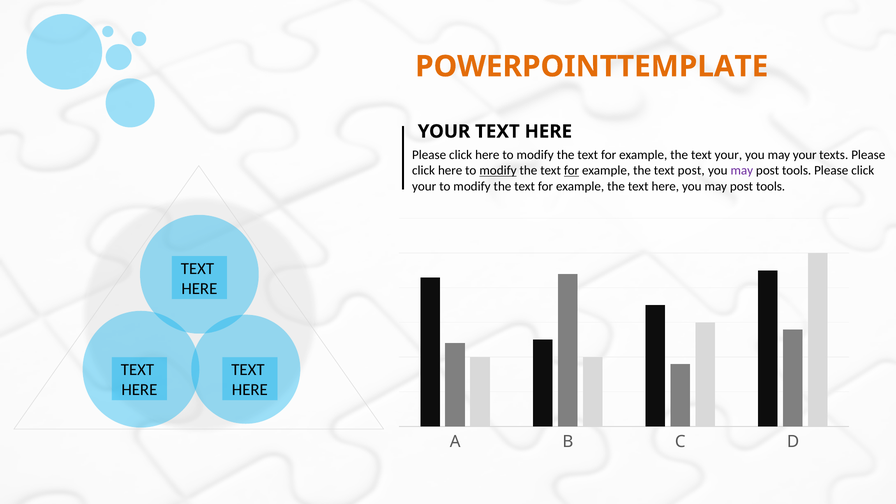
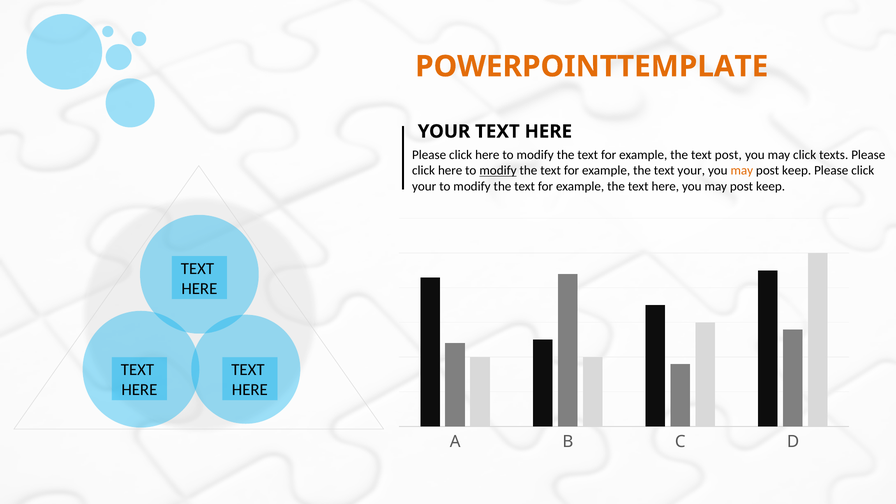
text your: your -> post
may your: your -> click
for at (572, 171) underline: present -> none
text post: post -> your
may at (742, 171) colour: purple -> orange
tools at (797, 171): tools -> keep
tools at (771, 186): tools -> keep
